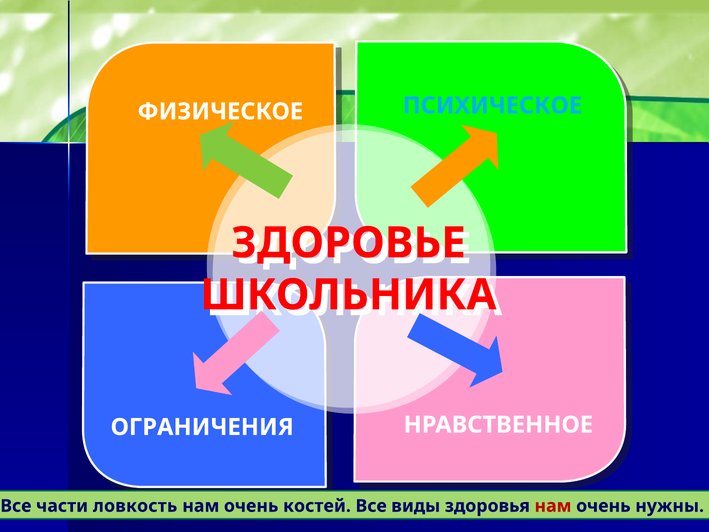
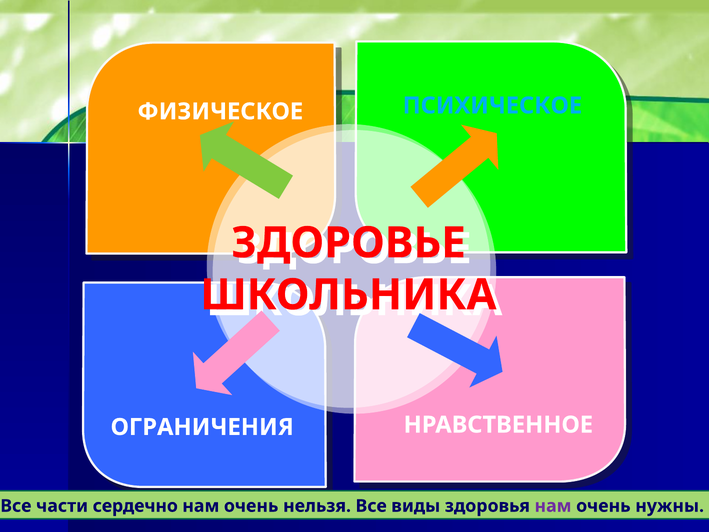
ловкость: ловкость -> сердечно
костей: костей -> нельзя
нам at (553, 506) colour: red -> purple
